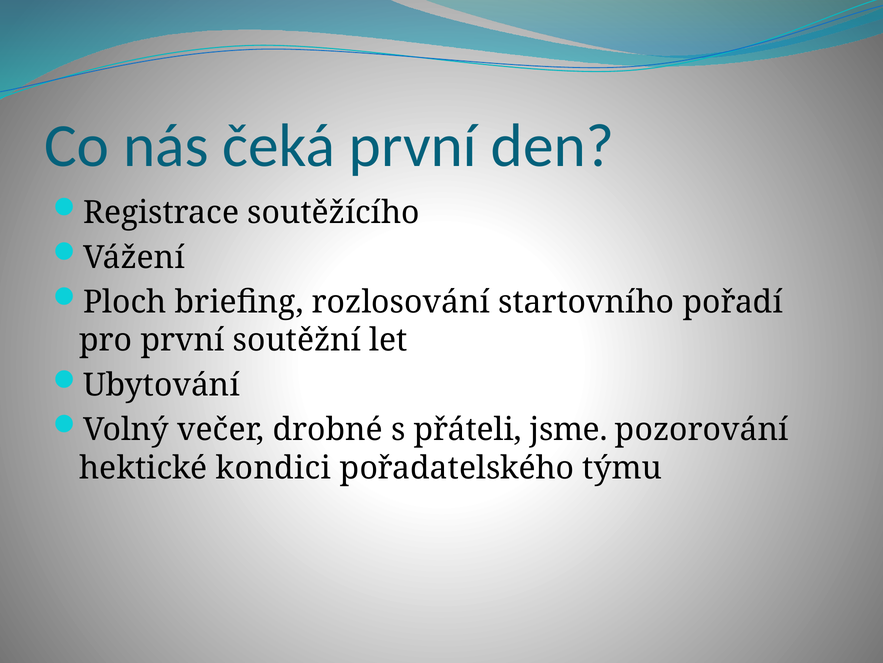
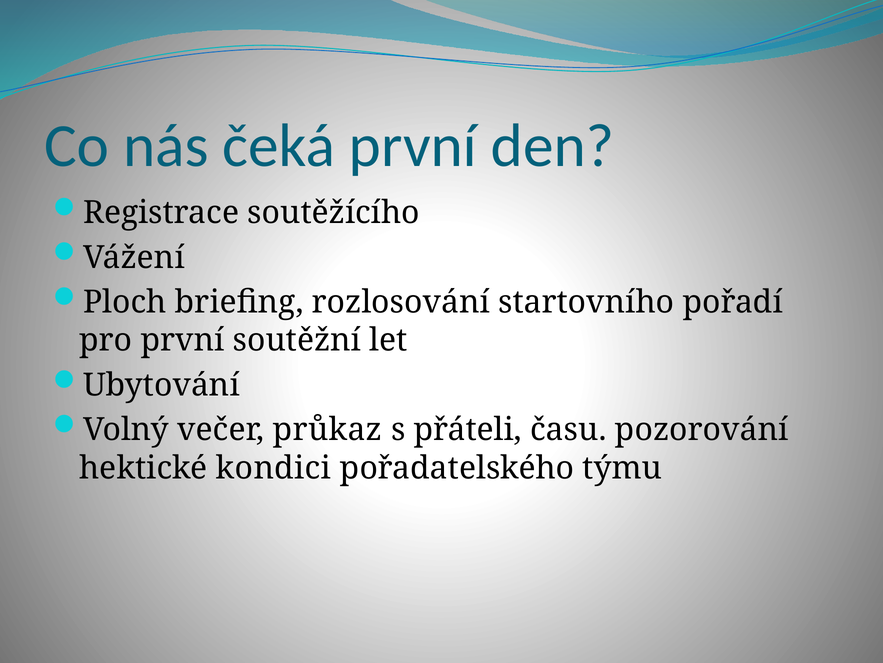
drobné: drobné -> průkaz
jsme: jsme -> času
